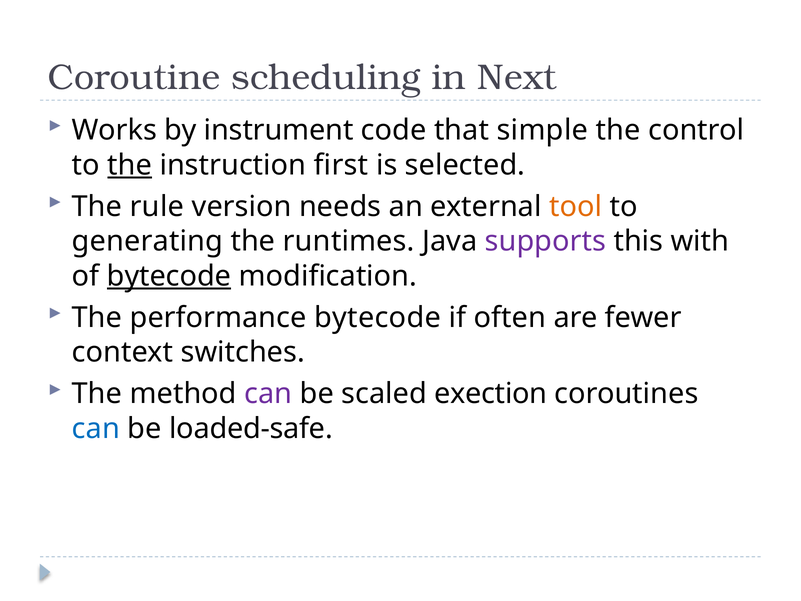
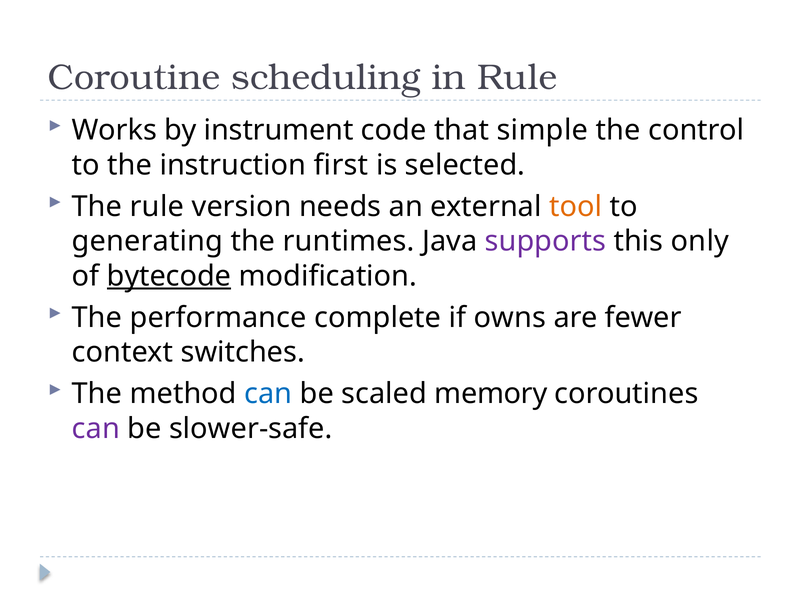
in Next: Next -> Rule
the at (130, 165) underline: present -> none
with: with -> only
performance bytecode: bytecode -> complete
often: often -> owns
can at (268, 394) colour: purple -> blue
exection: exection -> memory
can at (96, 429) colour: blue -> purple
loaded-safe: loaded-safe -> slower-safe
